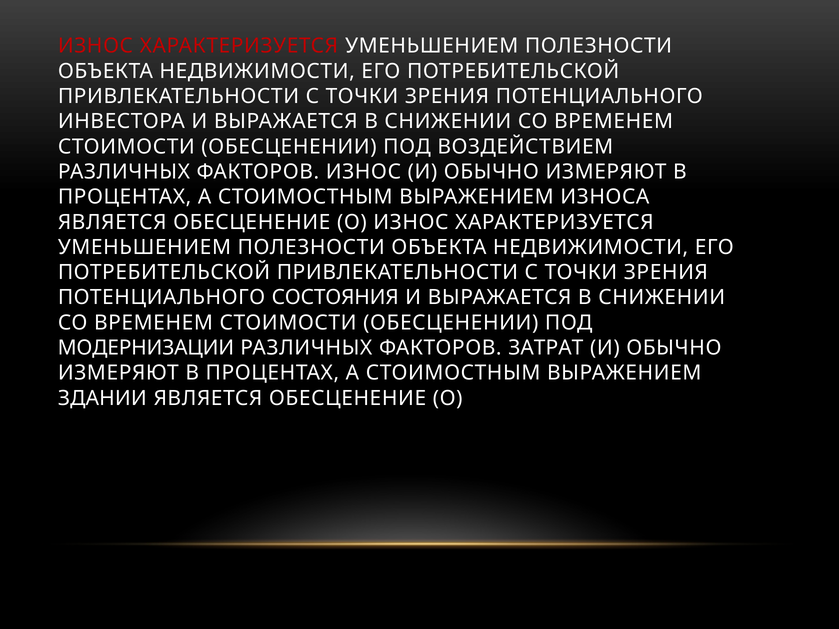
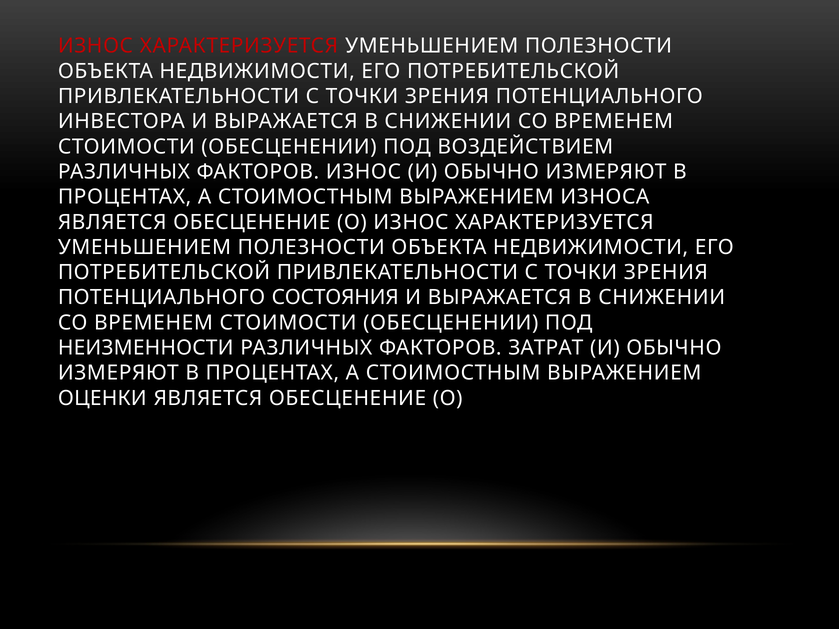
МОДЕРНИЗАЦИИ: МОДЕРНИЗАЦИИ -> НЕИЗМЕННОСТИ
ЗДАНИИ: ЗДАНИИ -> ОЦЕНКИ
